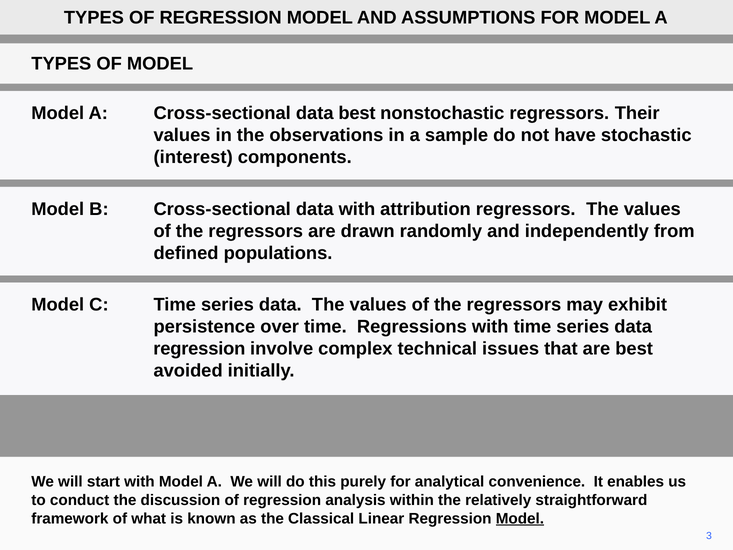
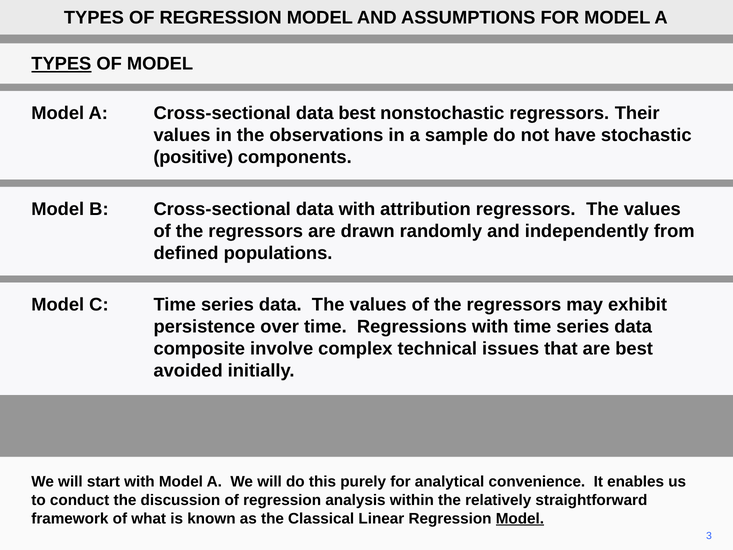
TYPES at (61, 64) underline: none -> present
interest: interest -> positive
regression at (199, 349): regression -> composite
